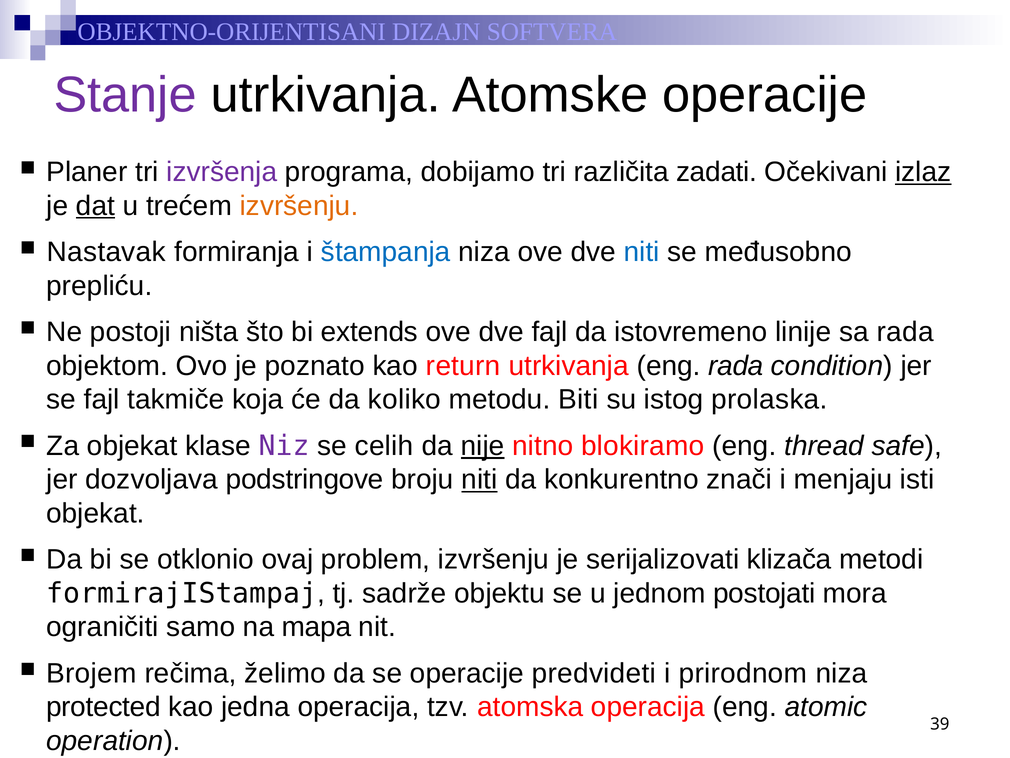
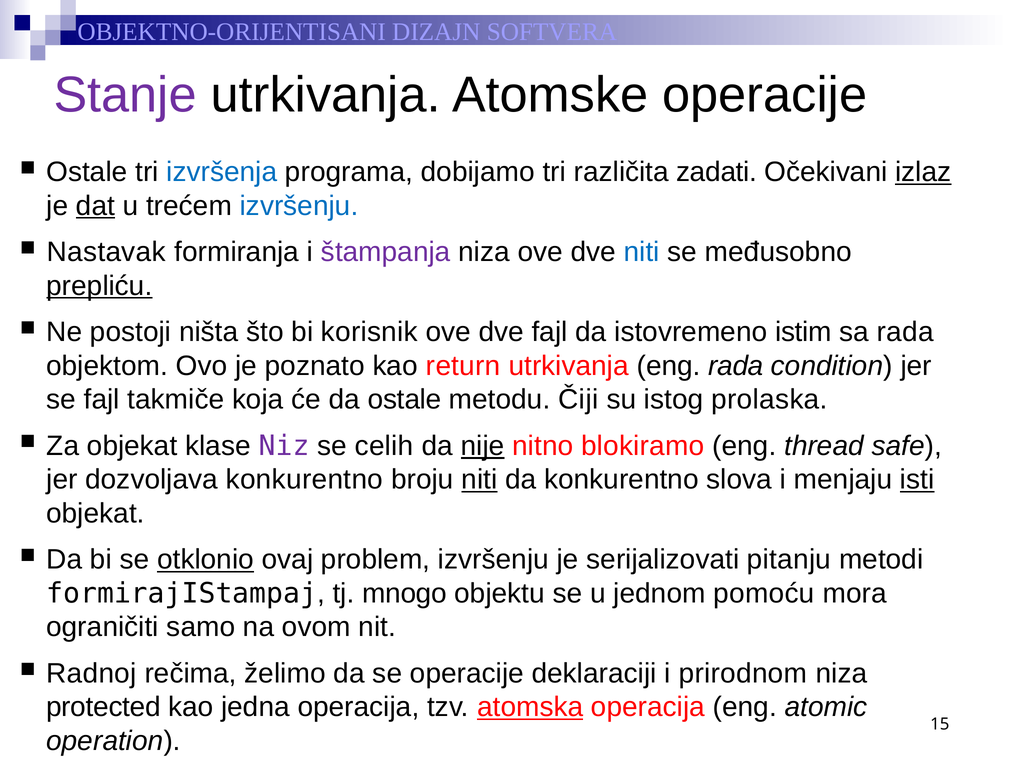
Planer at (87, 172): Planer -> Ostale
izvršenja colour: purple -> blue
izvršenju at (299, 206) colour: orange -> blue
štampanja colour: blue -> purple
prepliću underline: none -> present
extends: extends -> korisnik
linije: linije -> istim
da koliko: koliko -> ostale
Biti: Biti -> Čiji
dozvoljava podstringove: podstringove -> konkurentno
znači: znači -> slova
isti underline: none -> present
otklonio underline: none -> present
klizača: klizača -> pitanju
sadrže: sadrže -> mnogo
postojati: postojati -> pomoću
mapa: mapa -> ovom
Brojem: Brojem -> Radnoj
predvideti: predvideti -> deklaraciji
atomska underline: none -> present
39: 39 -> 15
